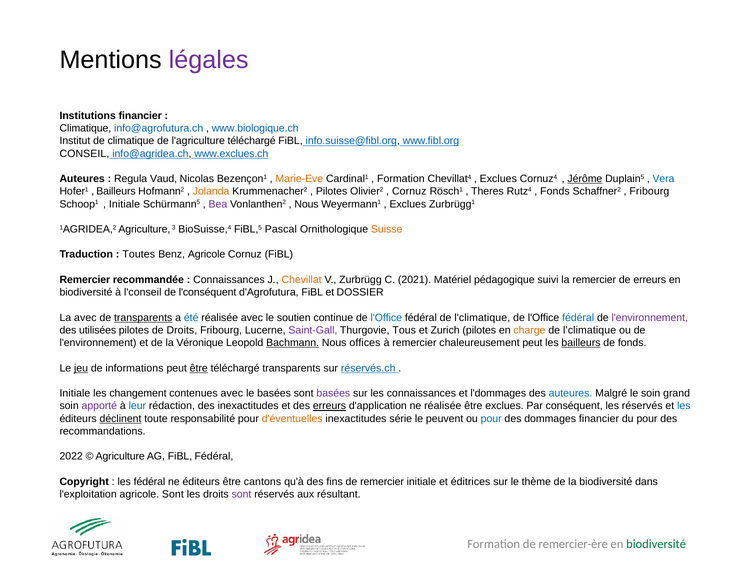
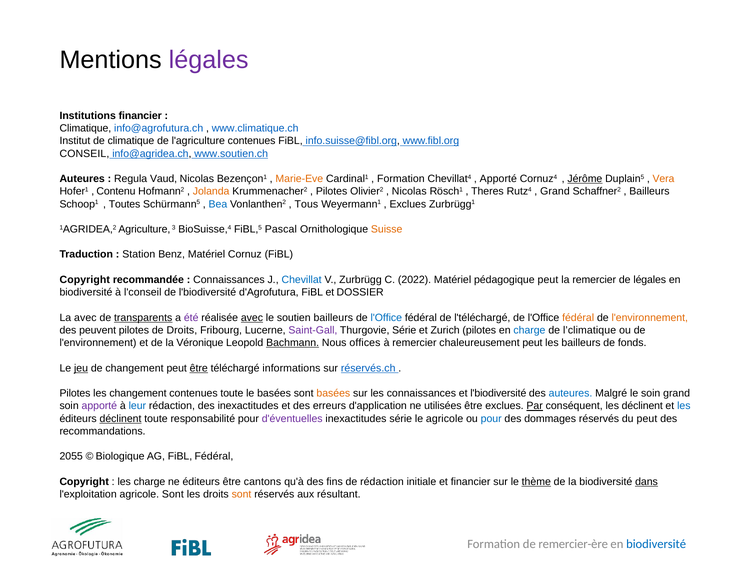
www.biologique.ch: www.biologique.ch -> www.climatique.ch
l'agriculture téléchargé: téléchargé -> contenues
www.exclues.ch: www.exclues.ch -> www.soutien.ch
Exclues at (498, 179): Exclues -> Apporté
Vera colour: blue -> orange
Bailleurs at (116, 191): Bailleurs -> Contenu
Cornuz at (409, 191): Cornuz -> Nicolas
Fonds at (555, 191): Fonds -> Grand
Fribourg at (649, 191): Fribourg -> Bailleurs
Initiale at (124, 204): Initiale -> Toutes
Bea colour: purple -> blue
Nous at (307, 204): Nous -> Tous
Toutes: Toutes -> Station
Benz Agricole: Agricole -> Matériel
Remercier at (85, 280): Remercier -> Copyright
Chevillat colour: orange -> blue
2021: 2021 -> 2022
pédagogique suivi: suivi -> peut
de erreurs: erreurs -> légales
de l'conséquent: l'conséquent -> l'biodiversité
été colour: blue -> purple
avec at (252, 318) underline: none -> present
soutien continue: continue -> bailleurs
l'climatique: l'climatique -> l'téléchargé
fédéral at (578, 318) colour: blue -> orange
l'environnement at (650, 318) colour: purple -> orange
utilisées: utilisées -> peuvent
Thurgovie Tous: Tous -> Série
charge at (529, 330) colour: orange -> blue
bailleurs at (581, 343) underline: present -> none
de informations: informations -> changement
téléchargé transparents: transparents -> informations
Initiale at (75, 393): Initiale -> Pilotes
contenues avec: avec -> toute
basées at (333, 393) colour: purple -> orange
et l'dommages: l'dommages -> l'biodiversité
erreurs at (329, 406) underline: present -> none
ne réalisée: réalisée -> utilisées
Par underline: none -> present
les réservés: réservés -> déclinent
d'éventuelles colour: orange -> purple
le peuvent: peuvent -> agricole
dommages financier: financier -> réservés
du pour: pour -> peut
2022: 2022 -> 2055
Agriculture at (120, 456): Agriculture -> Biologique
les fédéral: fédéral -> charge
de remercier: remercier -> rédaction
et éditrices: éditrices -> financier
thème underline: none -> present
dans underline: none -> present
sont at (242, 494) colour: purple -> orange
biodiversité at (656, 544) colour: green -> blue
